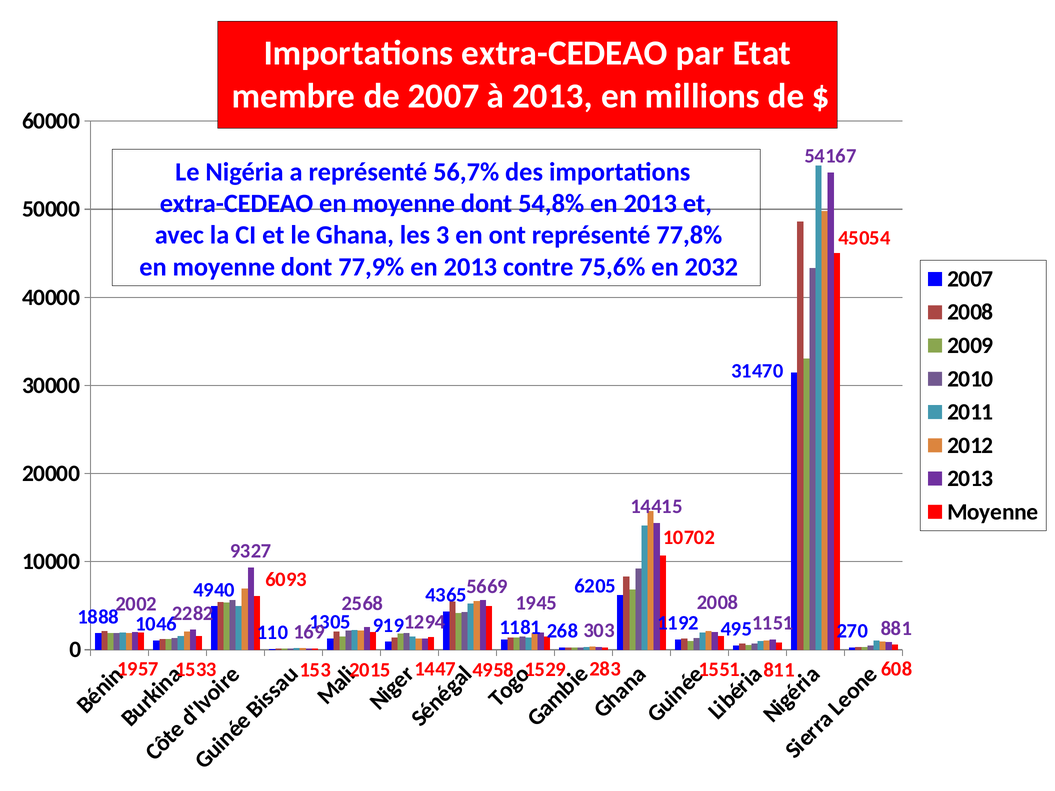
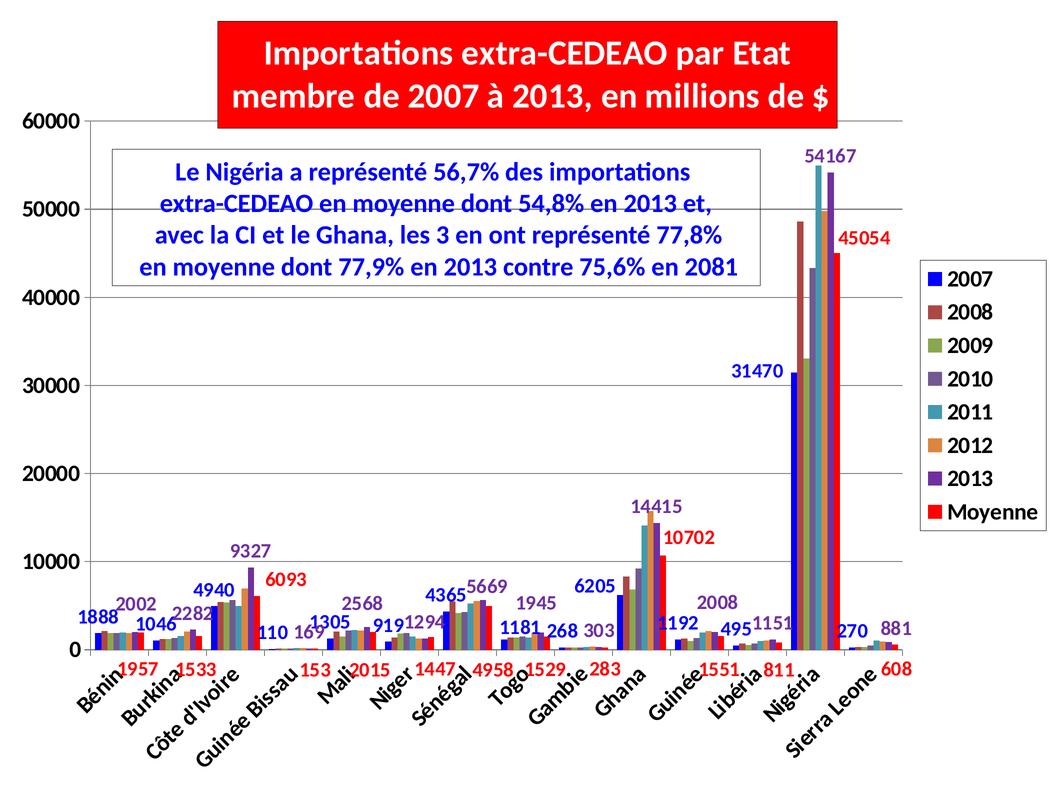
2032: 2032 -> 2081
